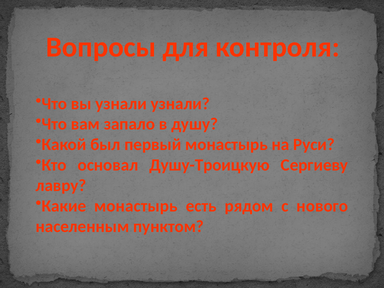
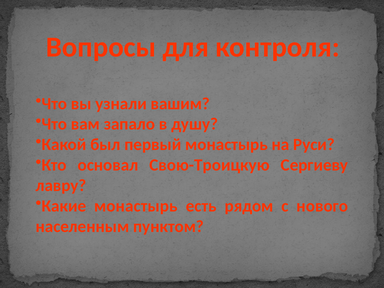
узнали узнали: узнали -> вашим
Душу-Троицкую: Душу-Троицкую -> Свою-Троицкую
